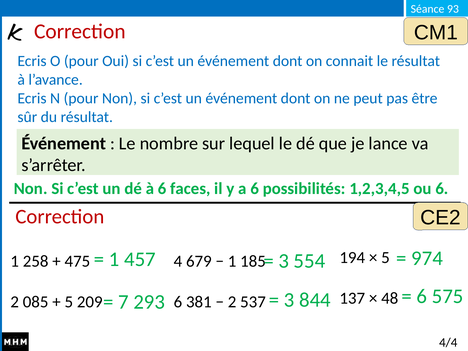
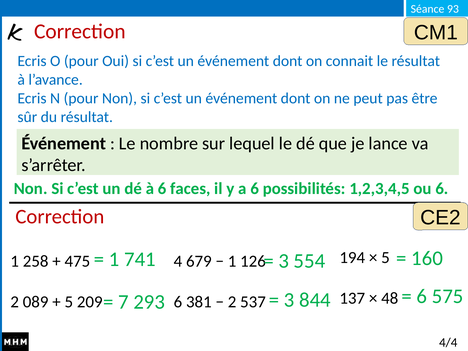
974: 974 -> 160
457: 457 -> 741
185: 185 -> 126
085: 085 -> 089
